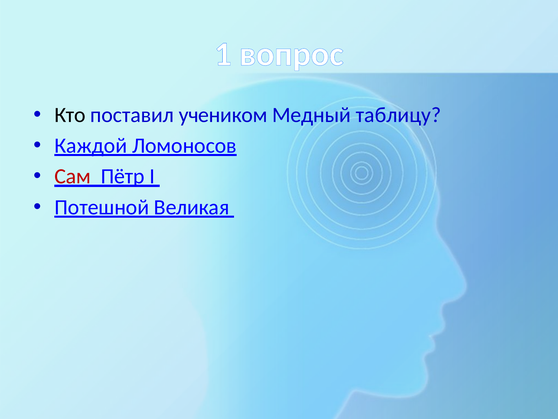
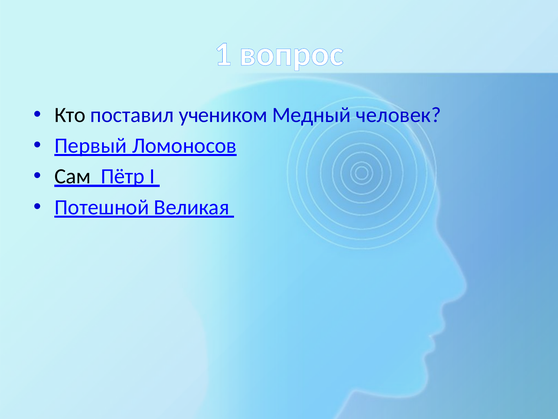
таблицу: таблицу -> человек
Каждой: Каждой -> Первый
Сам colour: red -> black
